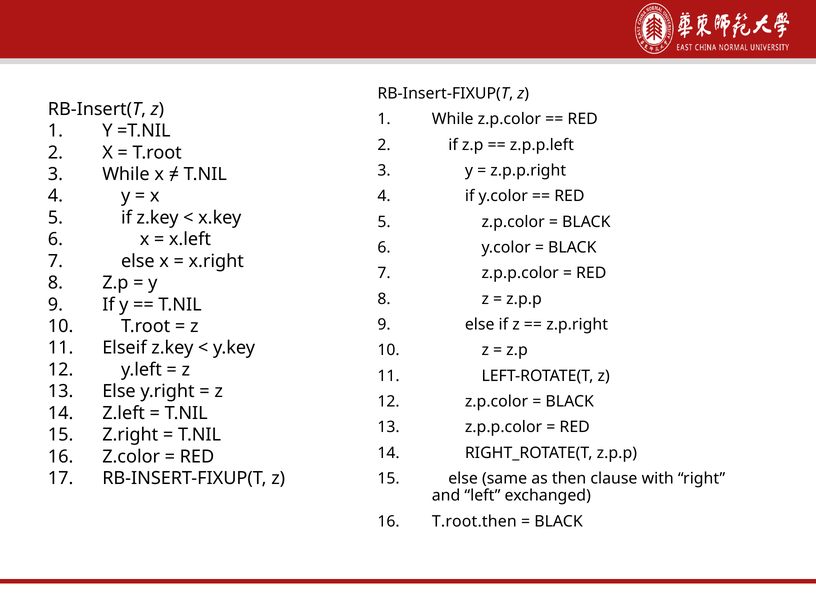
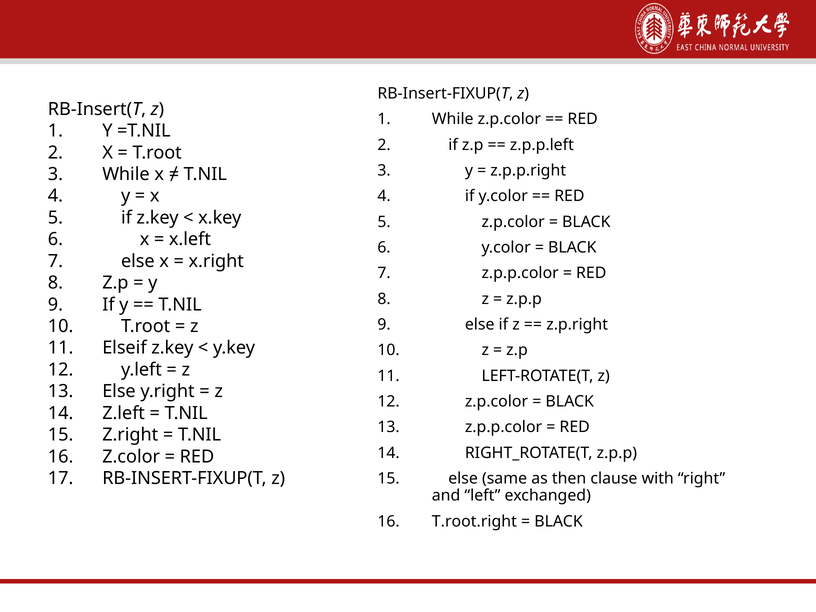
T.root.then: T.root.then -> T.root.right
